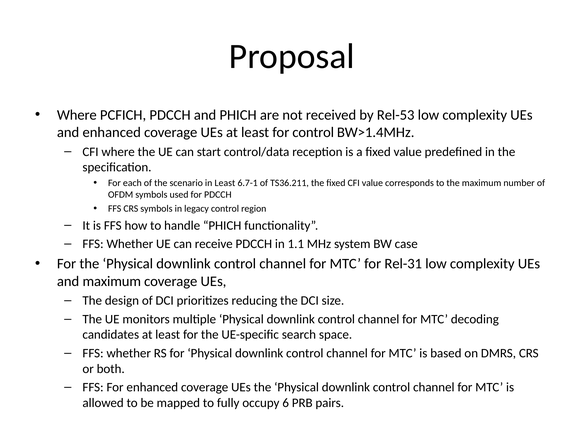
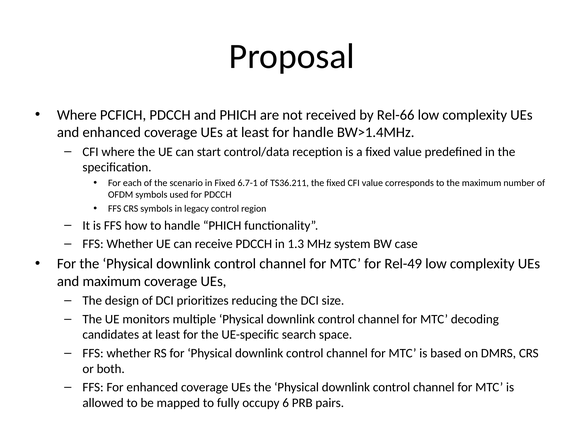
Rel-53: Rel-53 -> Rel-66
for control: control -> handle
in Least: Least -> Fixed
1.1: 1.1 -> 1.3
Rel-31: Rel-31 -> Rel-49
